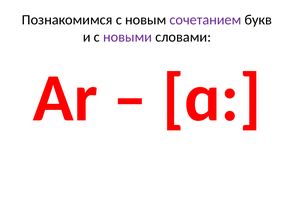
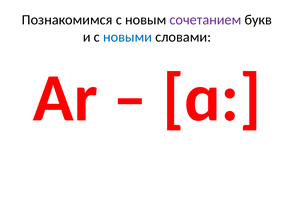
новыми colour: purple -> blue
